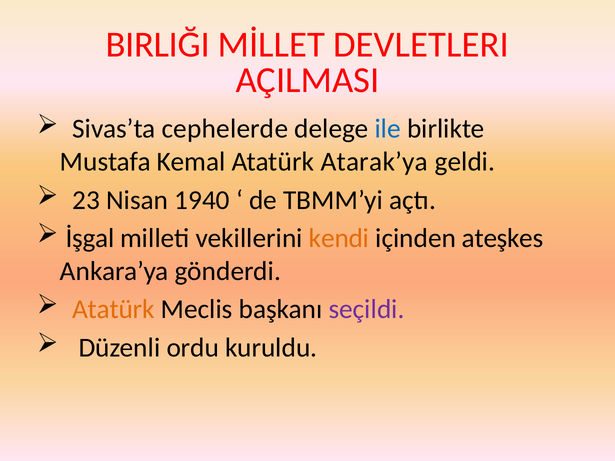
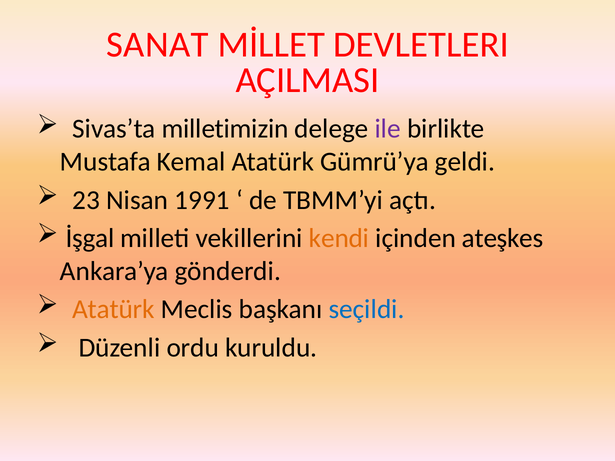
BIRLIĞI: BIRLIĞI -> SANAT
cephelerde: cephelerde -> milletimizin
ile colour: blue -> purple
Atarak’ya: Atarak’ya -> Gümrü’ya
1940: 1940 -> 1991
seçildi colour: purple -> blue
